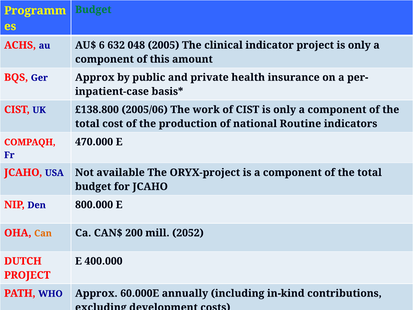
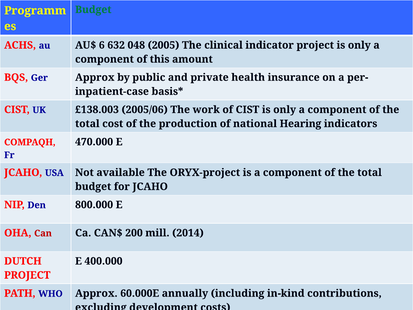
£138.800: £138.800 -> £138.003
Routine: Routine -> Hearing
Can colour: orange -> red
2052: 2052 -> 2014
